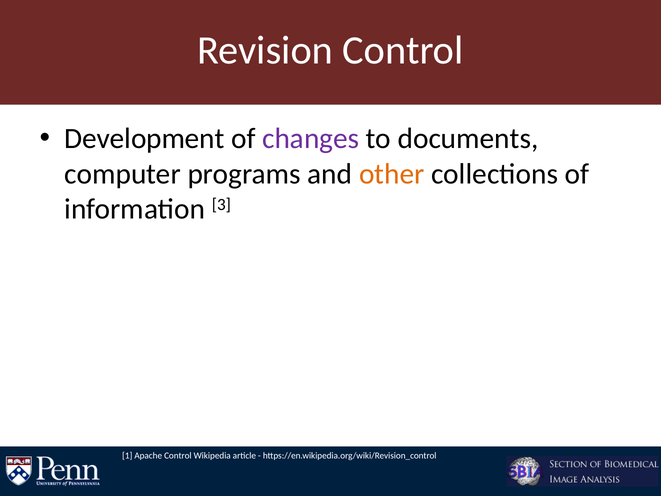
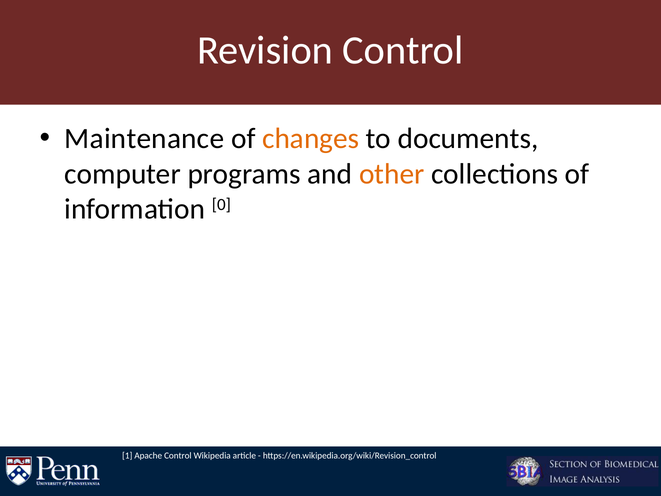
Development: Development -> Maintenance
changes colour: purple -> orange
3: 3 -> 0
